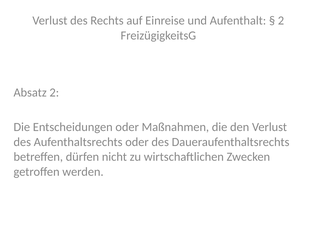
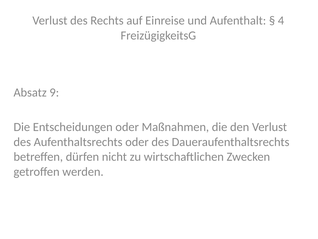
2 at (281, 21): 2 -> 4
Absatz 2: 2 -> 9
